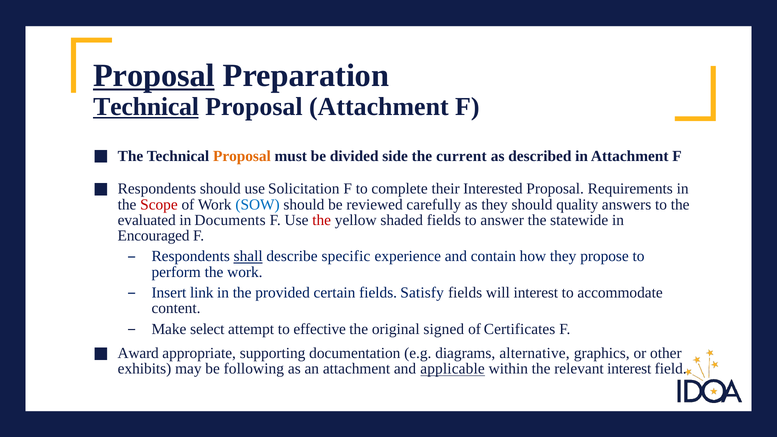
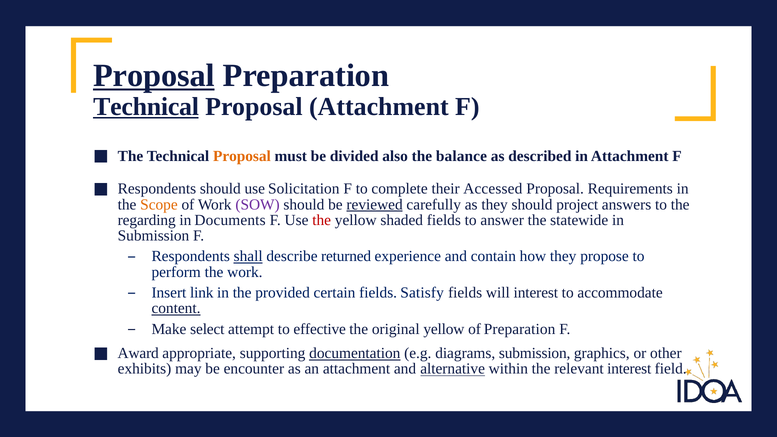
side: side -> also
current: current -> balance
Interested: Interested -> Accessed
Scope colour: red -> orange
SOW colour: blue -> purple
reviewed underline: none -> present
quality: quality -> project
evaluated: evaluated -> regarding
Encouraged at (154, 236): Encouraged -> Submission
specific: specific -> returned
content underline: none -> present
original signed: signed -> yellow
of Certificates: Certificates -> Preparation
documentation underline: none -> present
diagrams alternative: alternative -> submission
following: following -> encounter
applicable: applicable -> alternative
